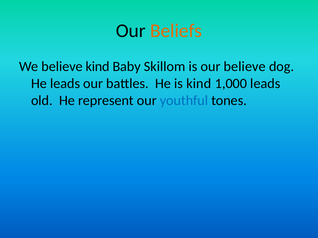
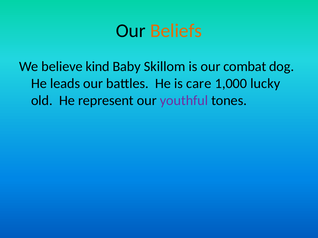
our believe: believe -> combat
is kind: kind -> care
1,000 leads: leads -> lucky
youthful colour: blue -> purple
